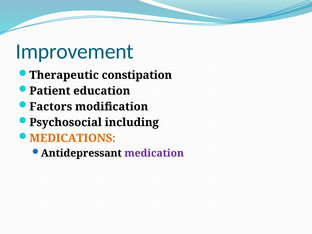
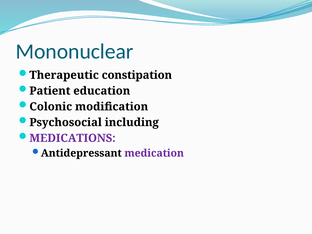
Improvement: Improvement -> Mononuclear
Factors: Factors -> Colonic
MEDICATIONS colour: orange -> purple
